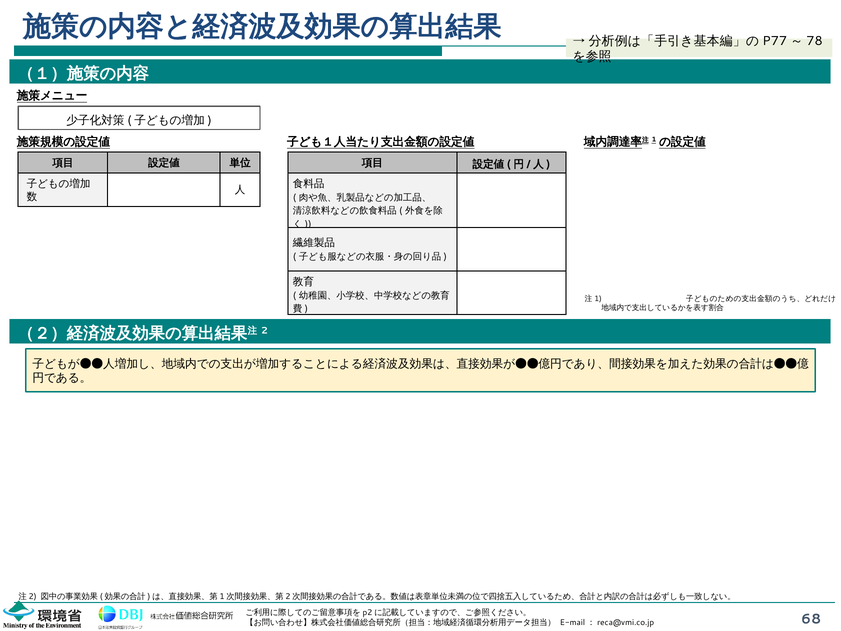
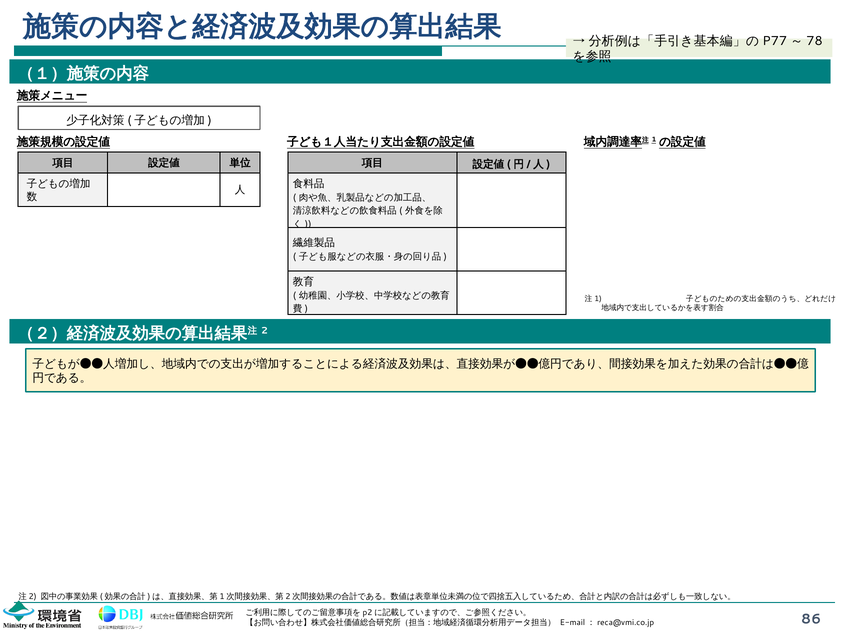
68: 68 -> 86
